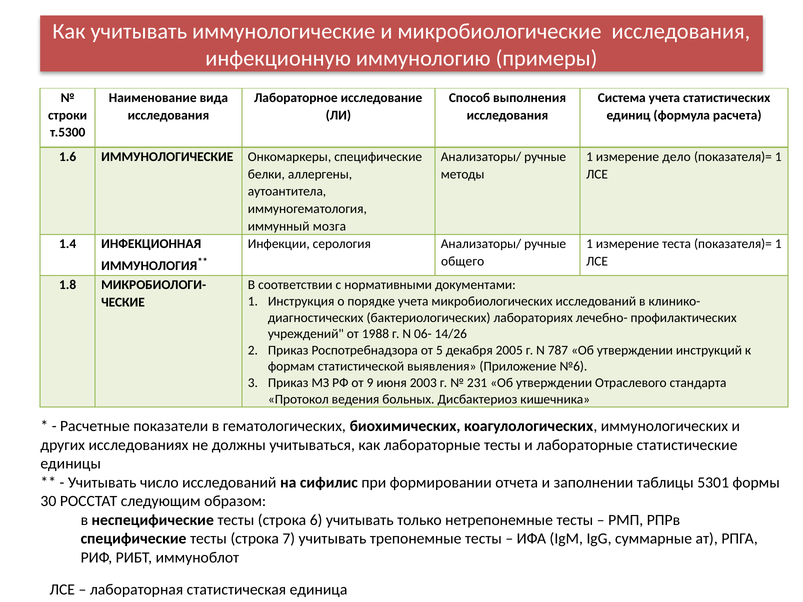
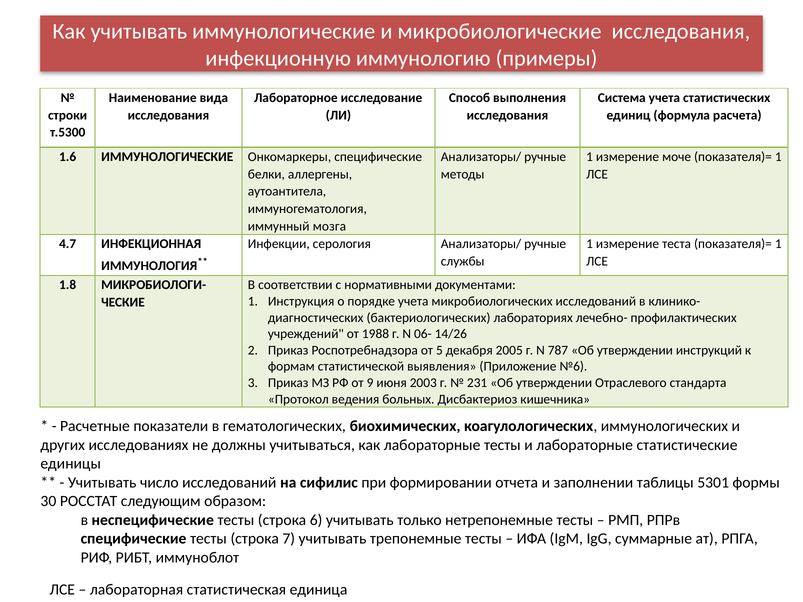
дело: дело -> моче
1.4: 1.4 -> 4.7
общего: общего -> службы
